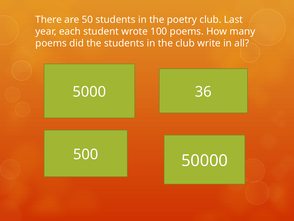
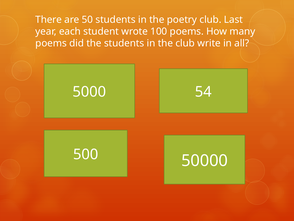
36: 36 -> 54
